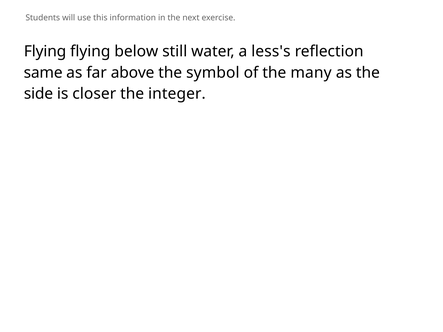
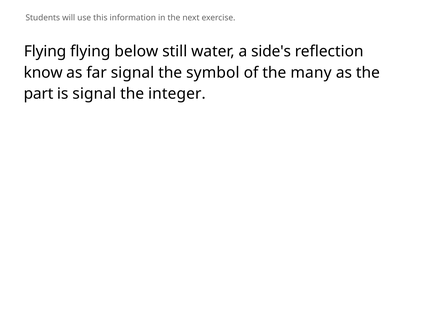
less's: less's -> side's
same: same -> know
far above: above -> signal
side: side -> part
is closer: closer -> signal
